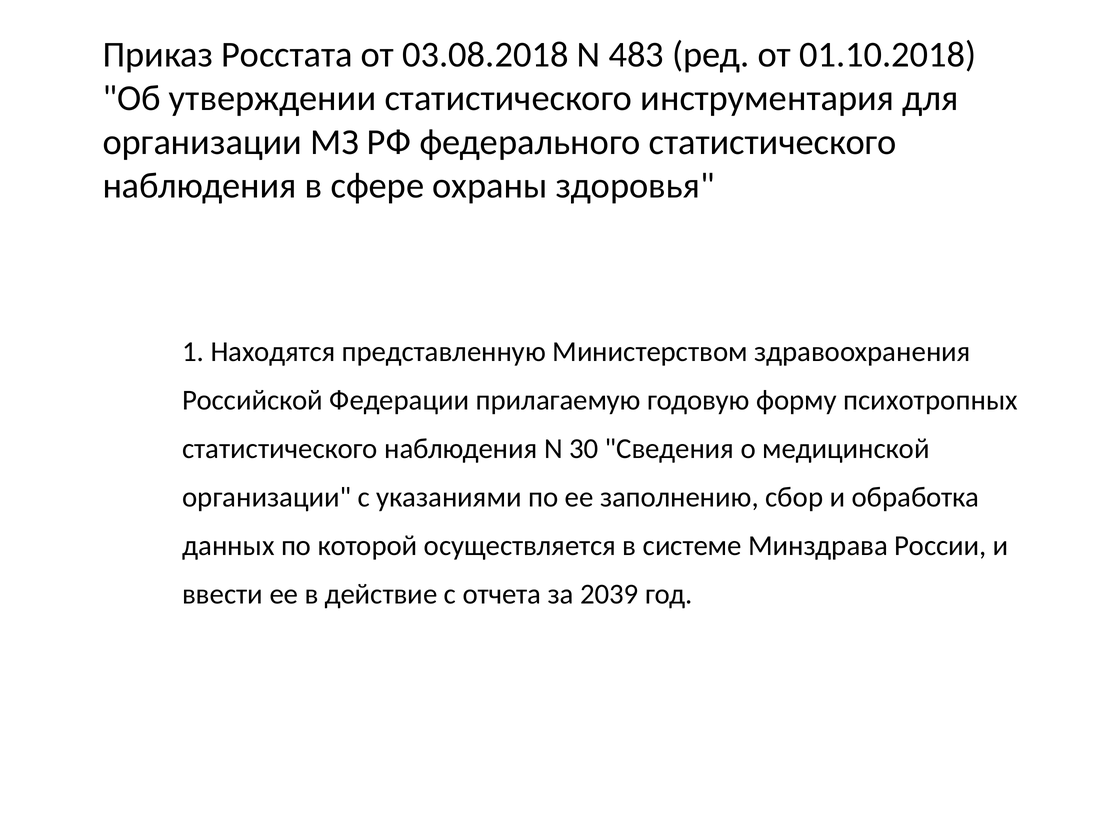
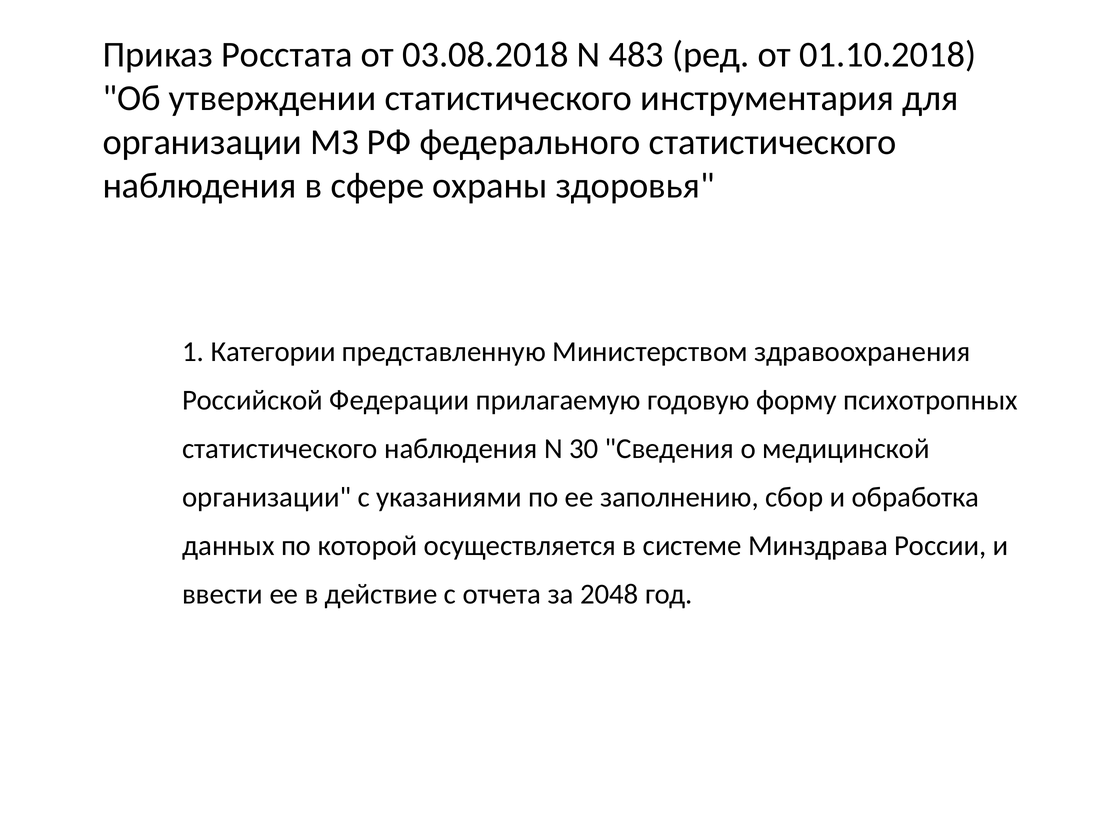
Находятся: Находятся -> Категории
2039: 2039 -> 2048
